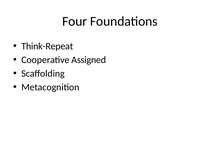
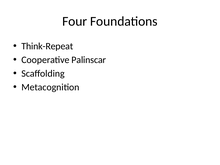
Assigned: Assigned -> Palinscar
